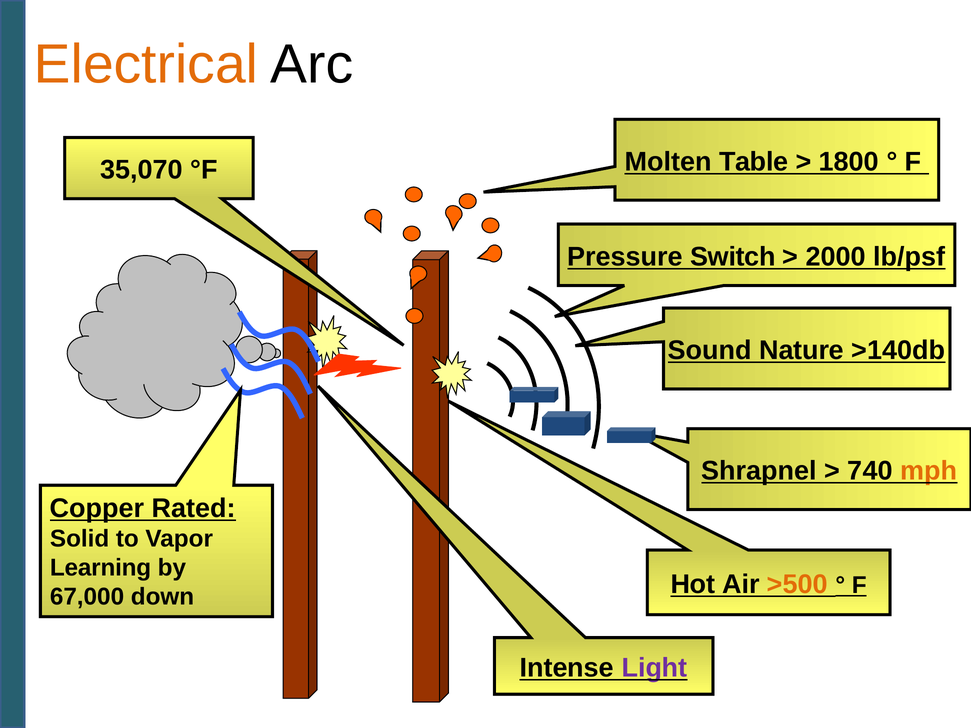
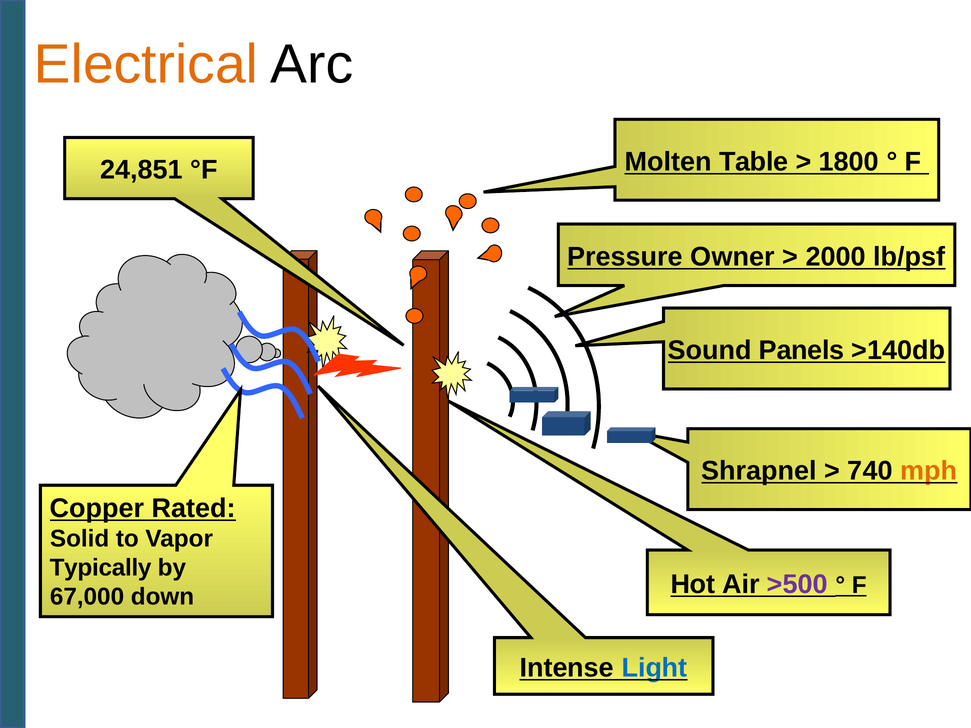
35,070: 35,070 -> 24,851
Switch: Switch -> Owner
Nature: Nature -> Panels
Learning: Learning -> Typically
>500 colour: orange -> purple
Light colour: purple -> blue
